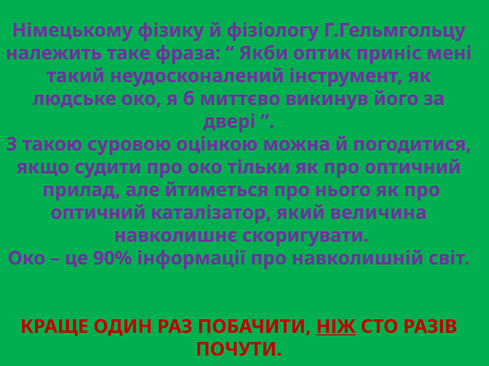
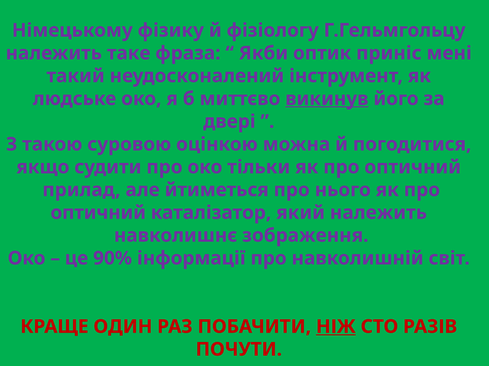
викинув underline: none -> present
який величина: величина -> належить
скоригувати: скоригувати -> зображення
